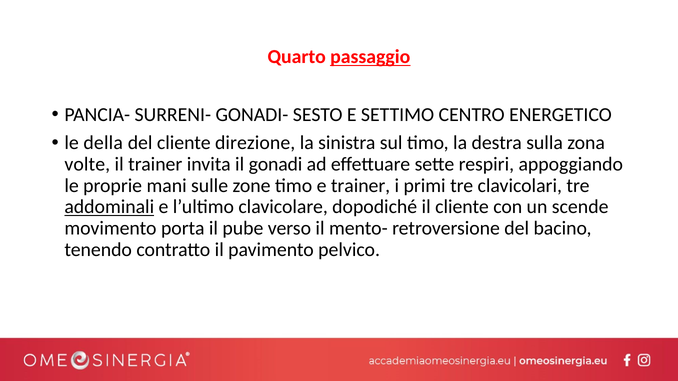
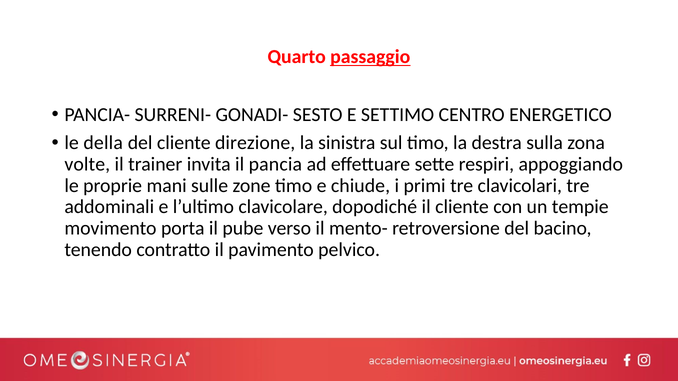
gonadi: gonadi -> pancia
e trainer: trainer -> chiude
addominali underline: present -> none
scende: scende -> tempie
